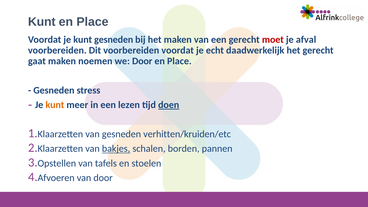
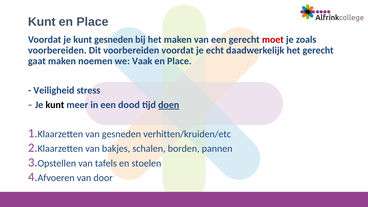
afval: afval -> zoals
we Door: Door -> Vaak
Gesneden at (54, 90): Gesneden -> Veiligheid
kunt at (55, 105) colour: orange -> black
lezen: lezen -> dood
bakjes underline: present -> none
